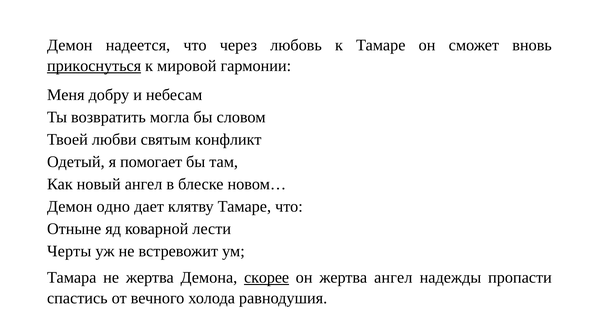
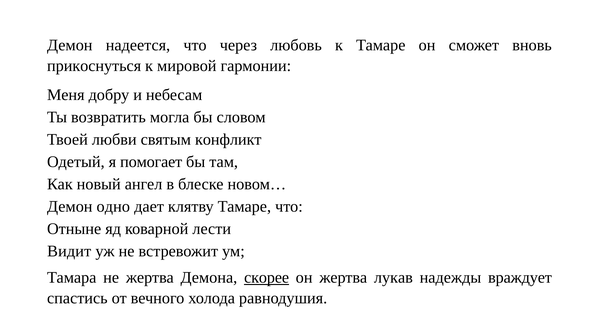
прикоснуться underline: present -> none
Черты: Черты -> Видит
жертва ангел: ангел -> лукав
пропасти: пропасти -> враждует
